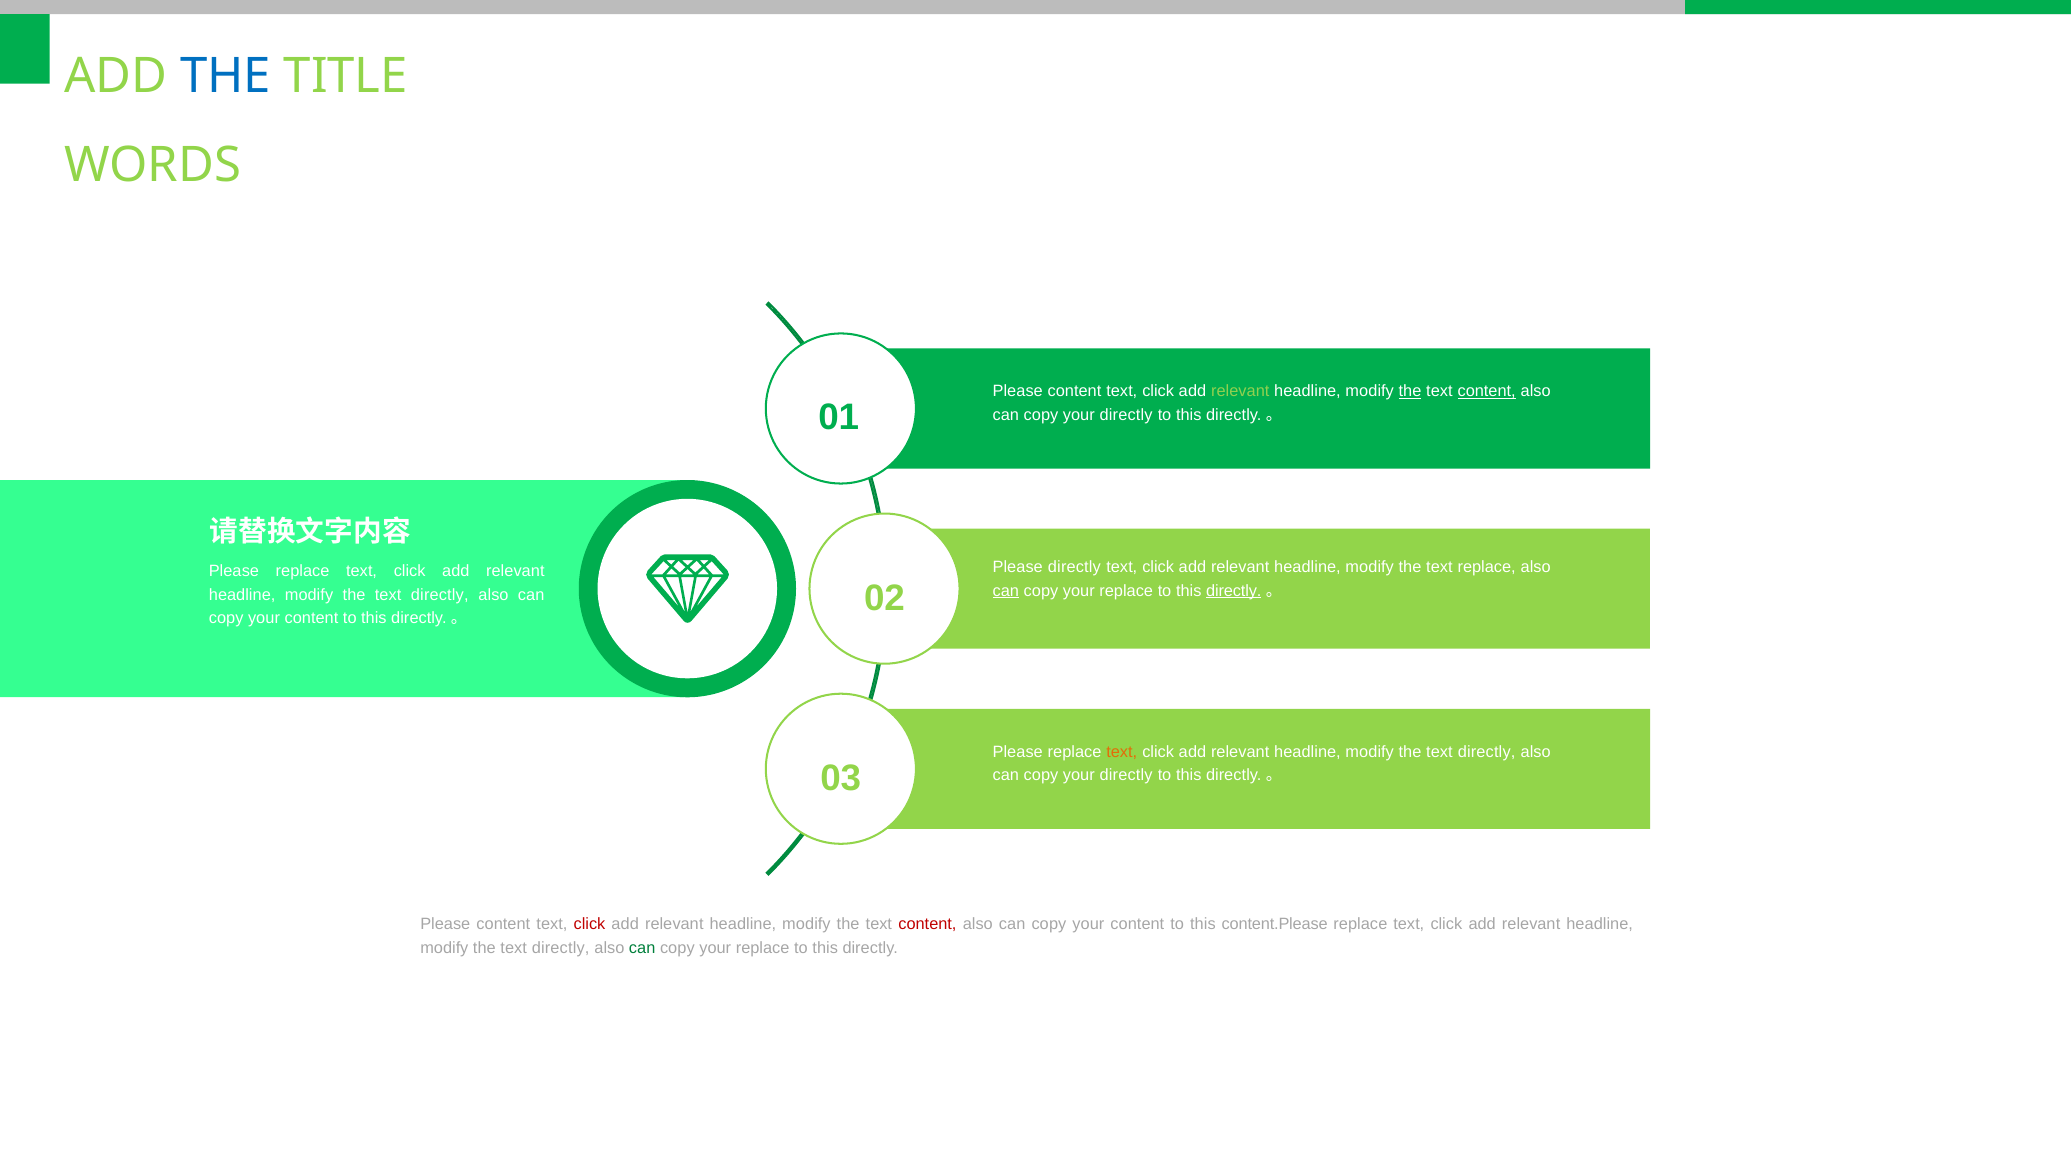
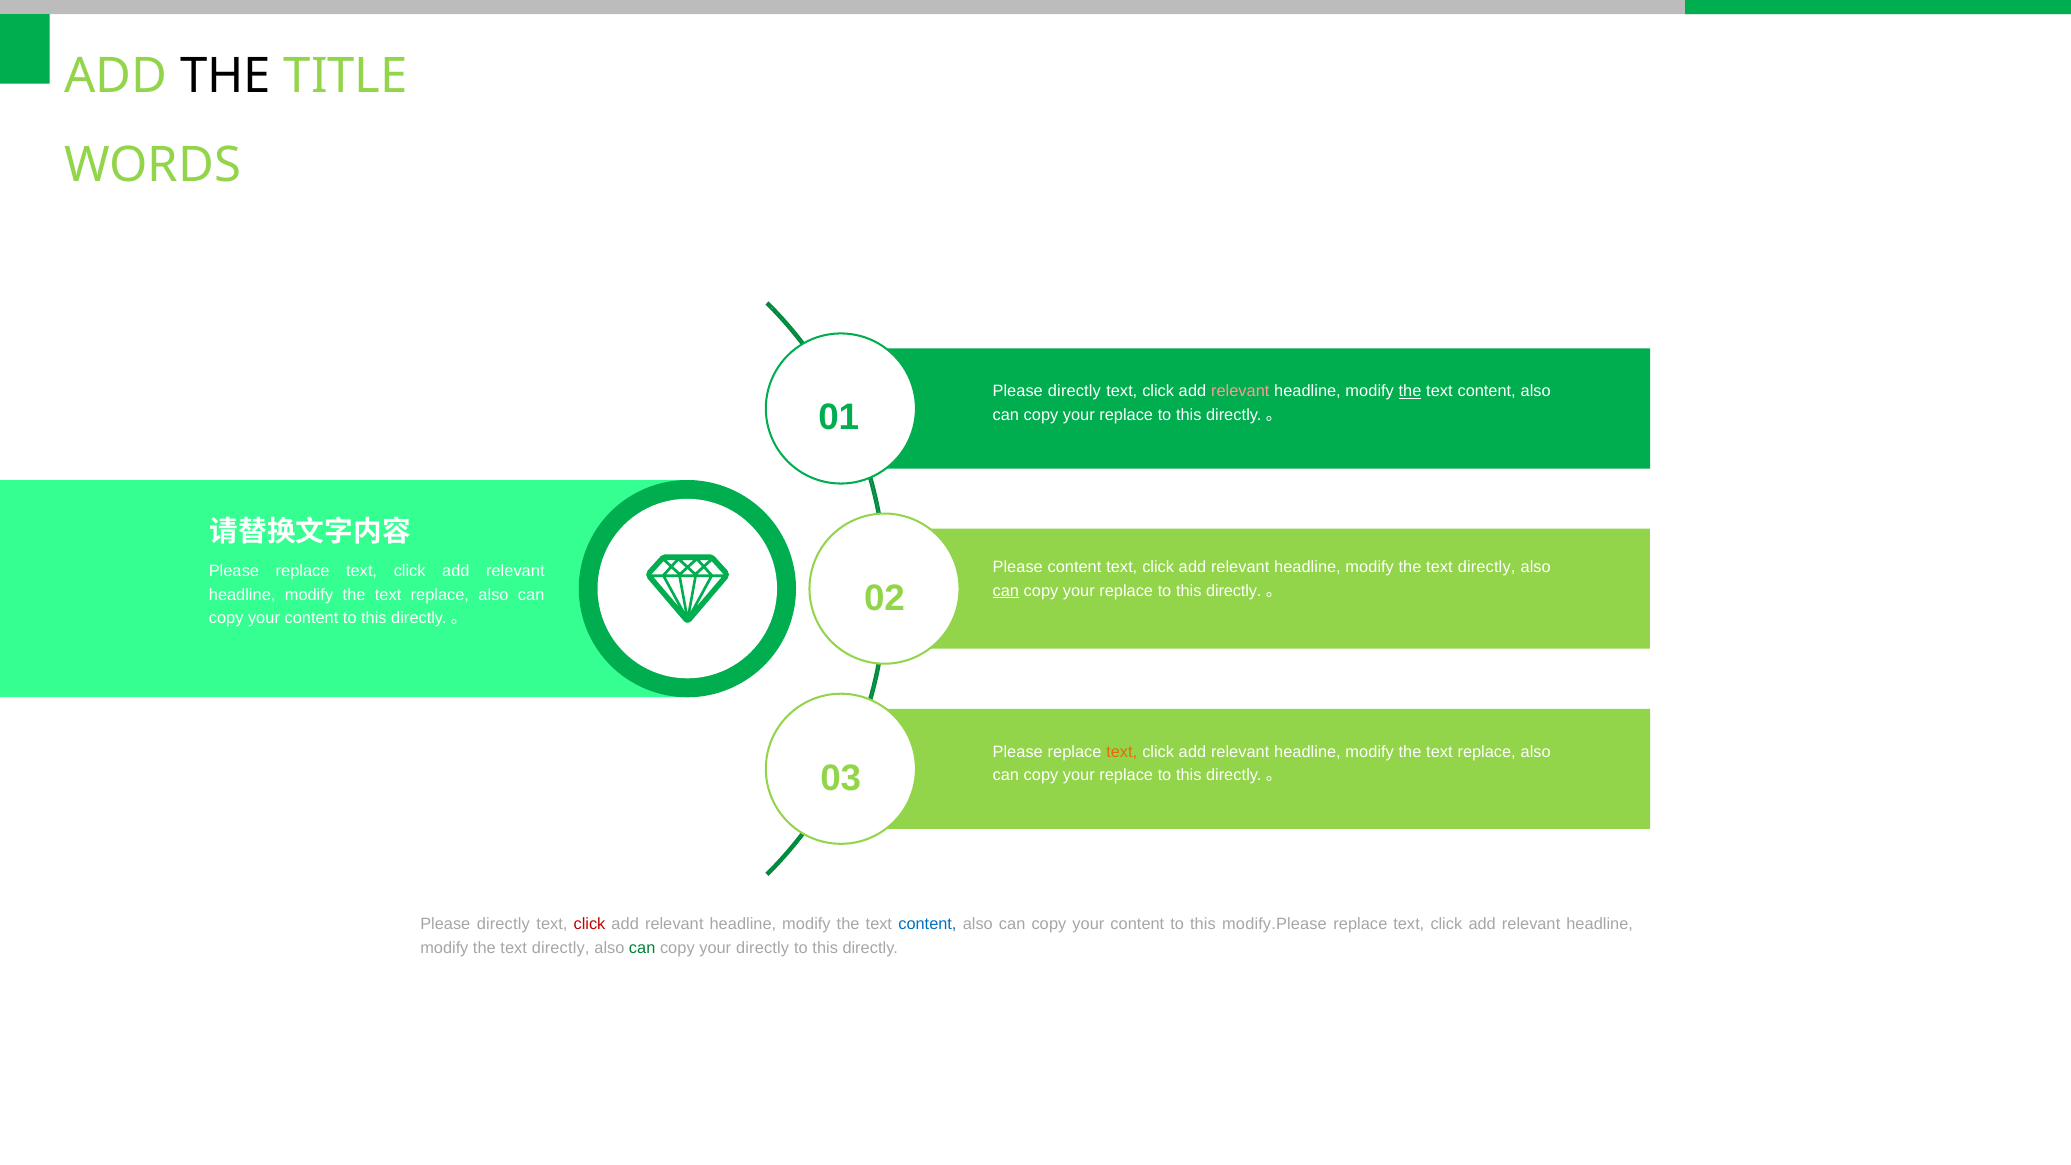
THE at (226, 77) colour: blue -> black
content at (1075, 392): content -> directly
relevant at (1240, 392) colour: light green -> pink
content at (1487, 392) underline: present -> none
directly at (1126, 415): directly -> replace
Please directly: directly -> content
replace at (1487, 567): replace -> directly
directly at (1234, 591) underline: present -> none
directly at (440, 595): directly -> replace
directly at (1487, 752): directly -> replace
directly at (1126, 775): directly -> replace
content at (503, 924): content -> directly
content at (927, 924) colour: red -> blue
content.Please: content.Please -> modify.Please
replace at (763, 948): replace -> directly
